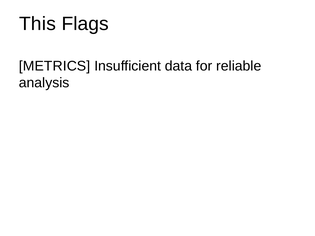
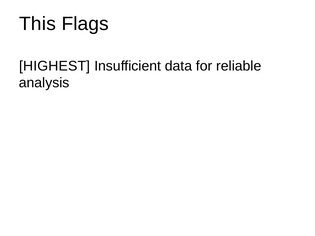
METRICS: METRICS -> HIGHEST
